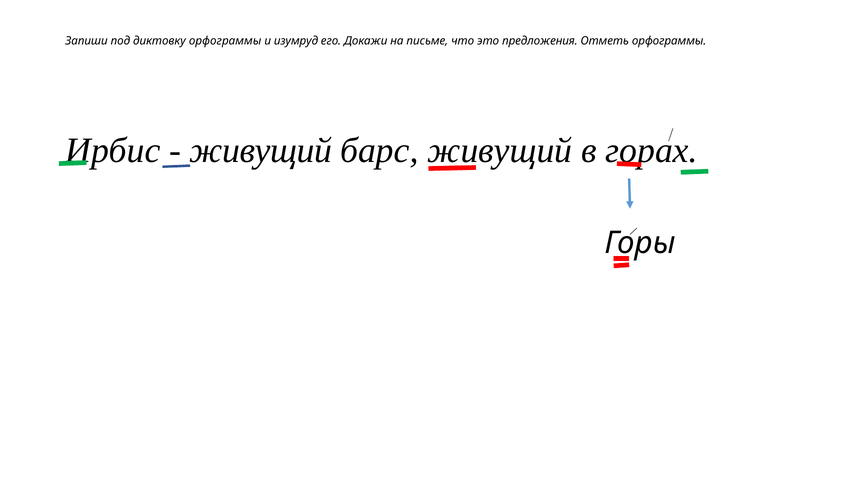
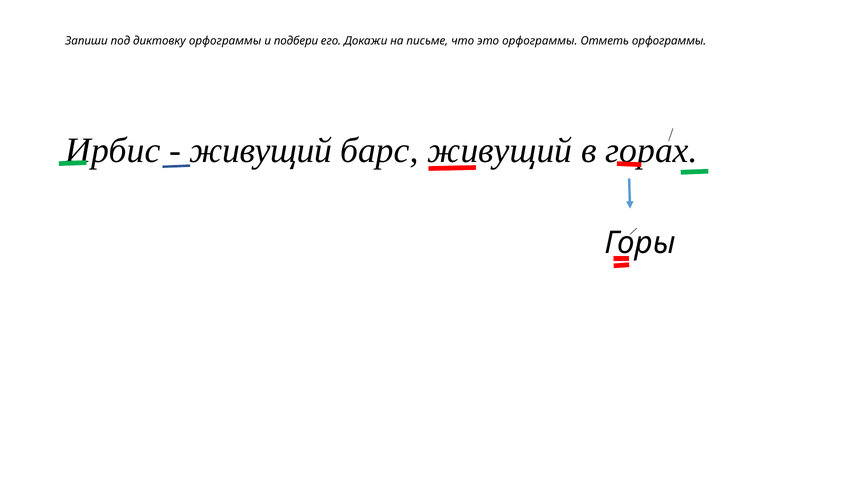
изумруд: изумруд -> подбери
это предложения: предложения -> орфограммы
